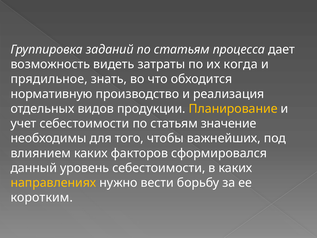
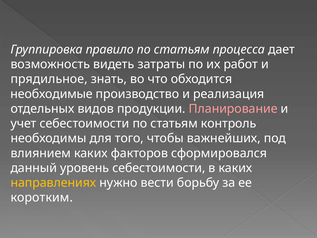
заданий: заданий -> правило
когда: когда -> работ
нормативную: нормативную -> необходимые
Планирование colour: yellow -> pink
значение: значение -> контроль
